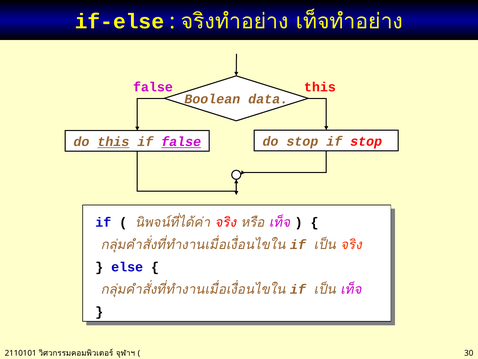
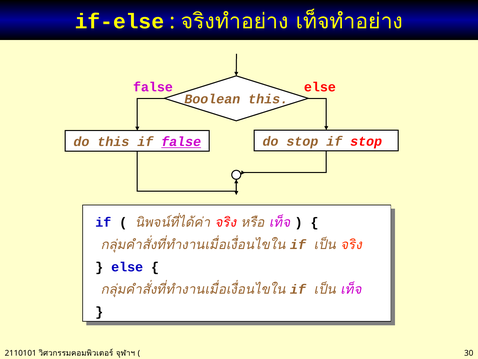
false this: this -> else
Boolean data: data -> this
this at (113, 142) underline: present -> none
